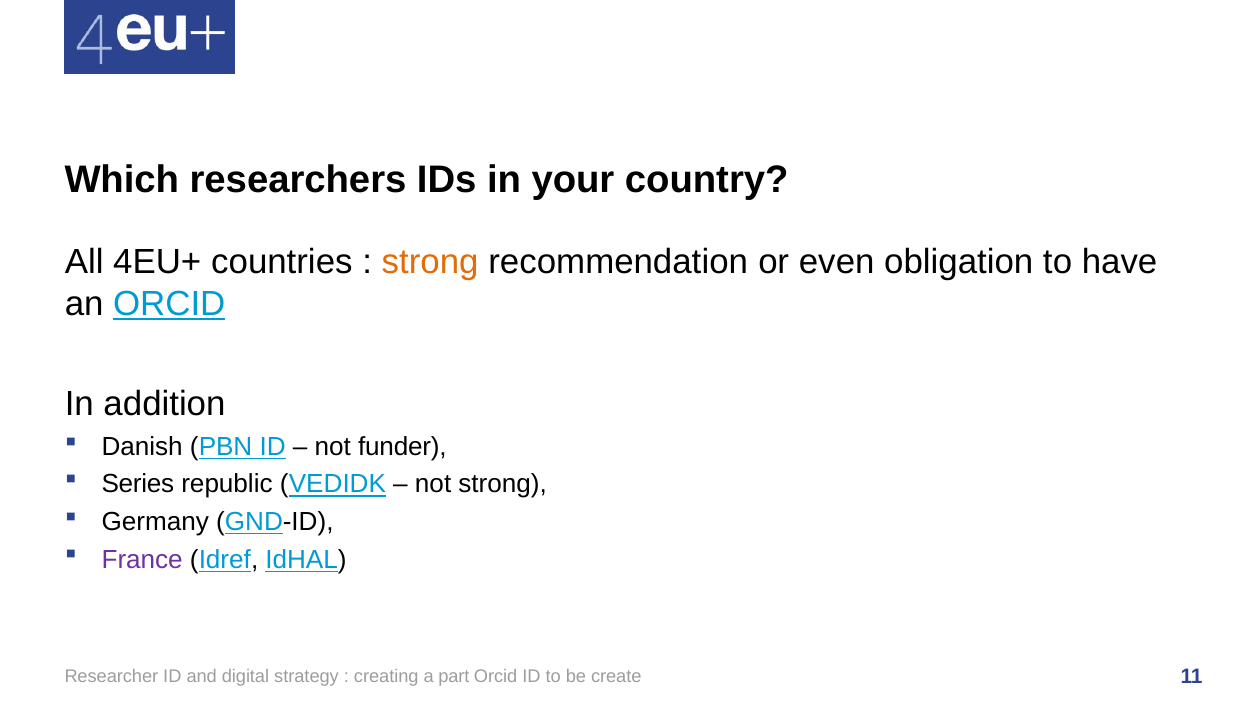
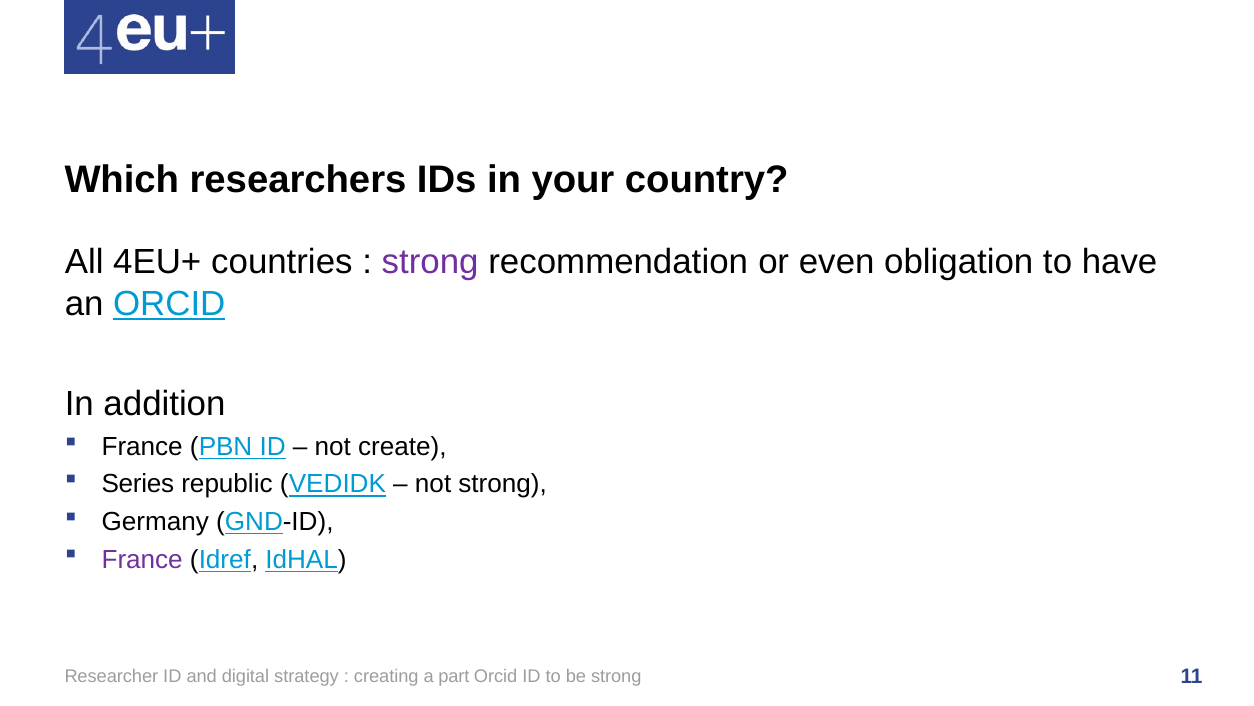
strong at (430, 262) colour: orange -> purple
Danish at (142, 446): Danish -> France
funder: funder -> create
be create: create -> strong
